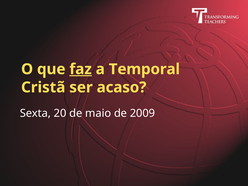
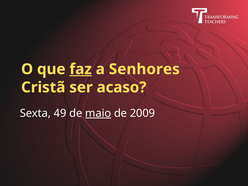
Temporal: Temporal -> Senhores
20: 20 -> 49
maio underline: none -> present
